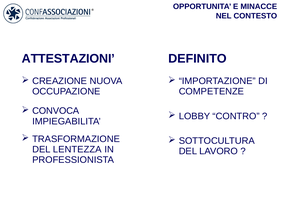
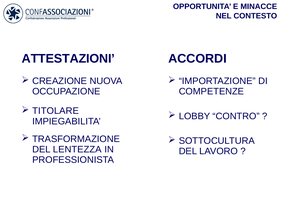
DEFINITO: DEFINITO -> ACCORDI
CONVOCA: CONVOCA -> TITOLARE
